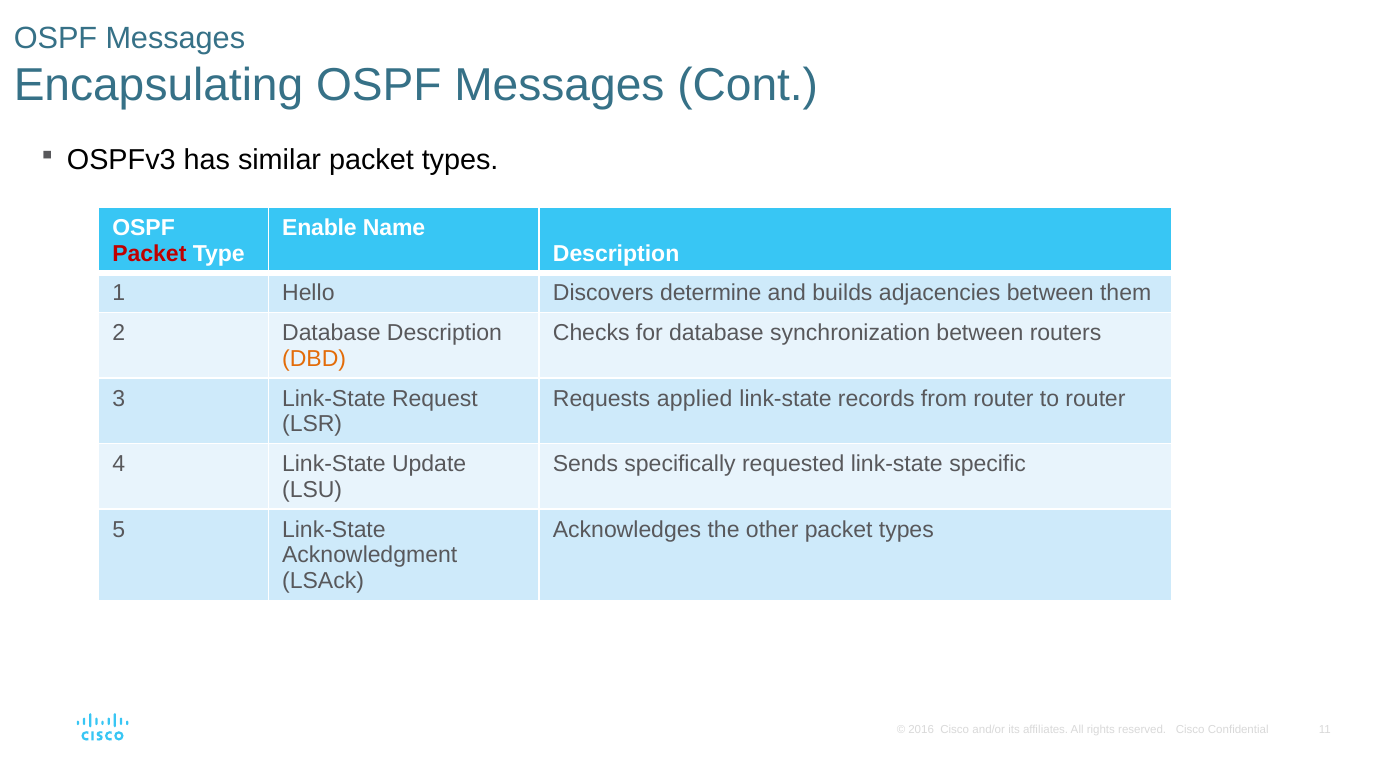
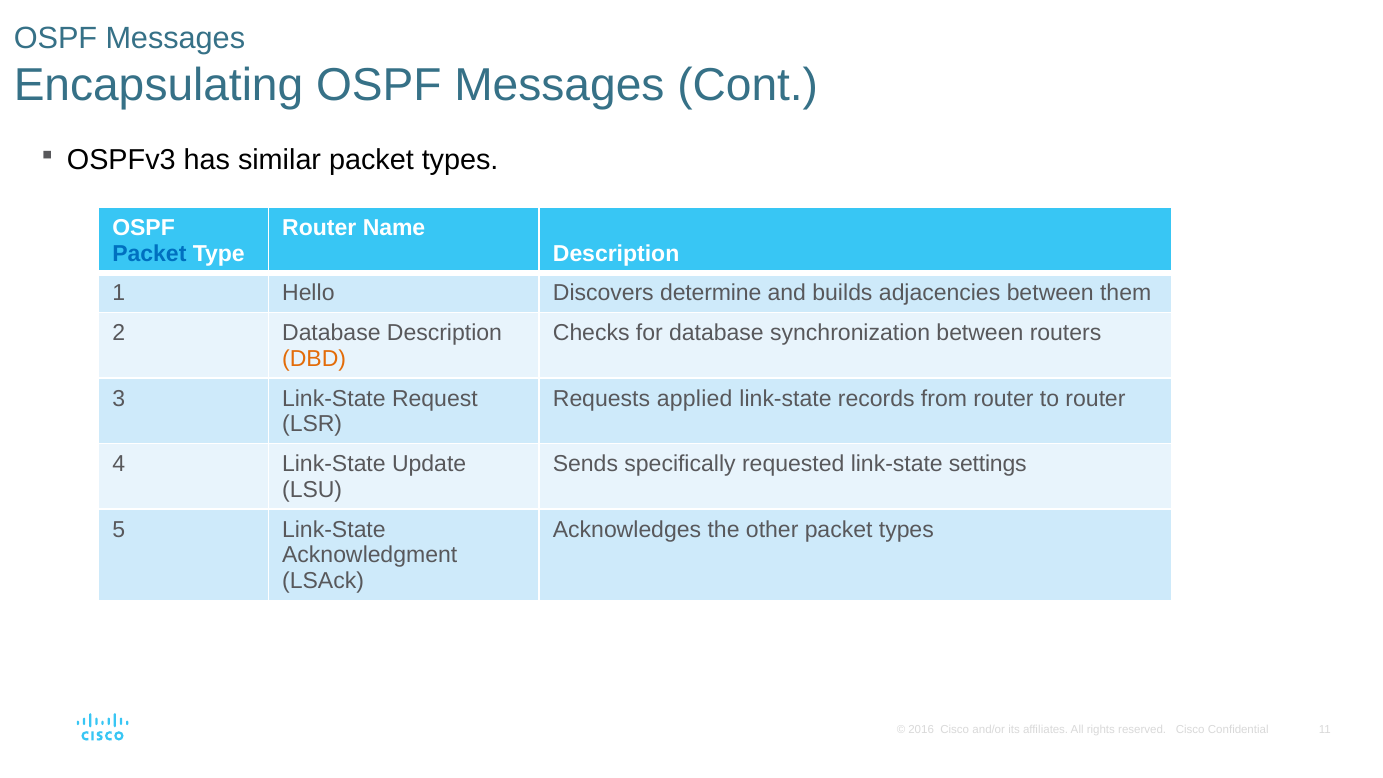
Enable at (319, 228): Enable -> Router
Packet at (149, 254) colour: red -> blue
specific: specific -> settings
